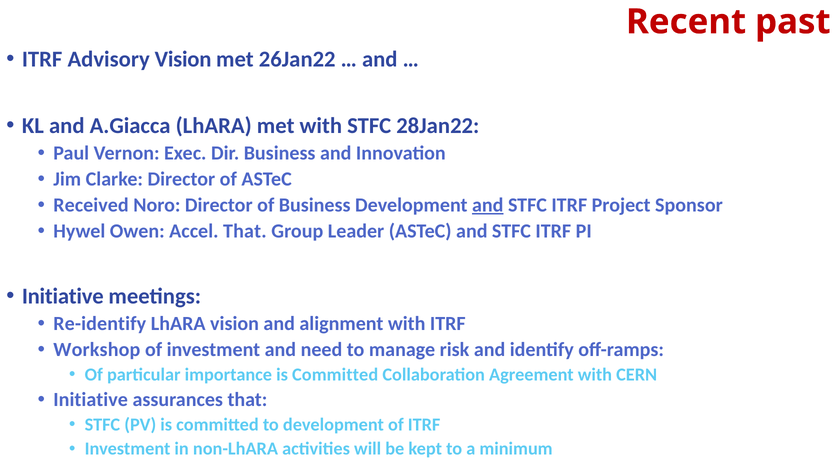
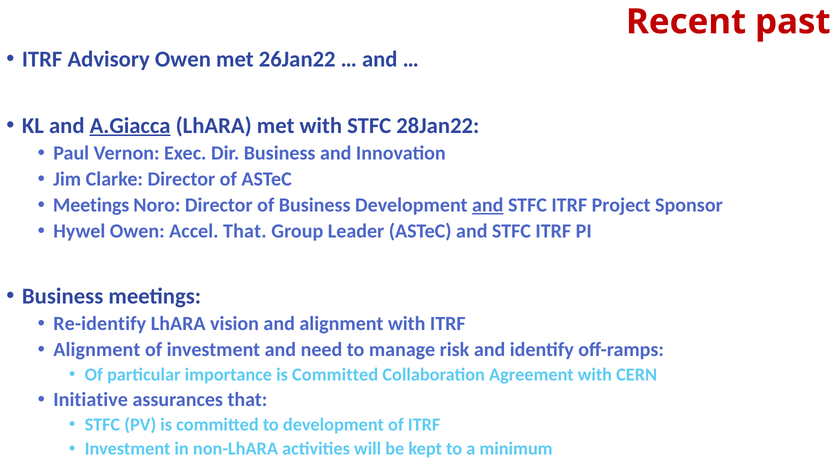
Advisory Vision: Vision -> Owen
A.Giacca underline: none -> present
Received at (91, 205): Received -> Meetings
Initiative at (63, 296): Initiative -> Business
Workshop at (97, 349): Workshop -> Alignment
